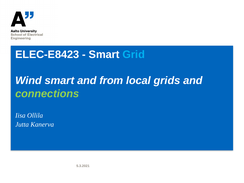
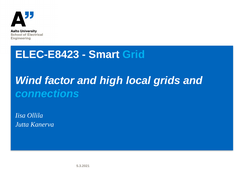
Wind smart: smart -> factor
from: from -> high
connections colour: light green -> light blue
